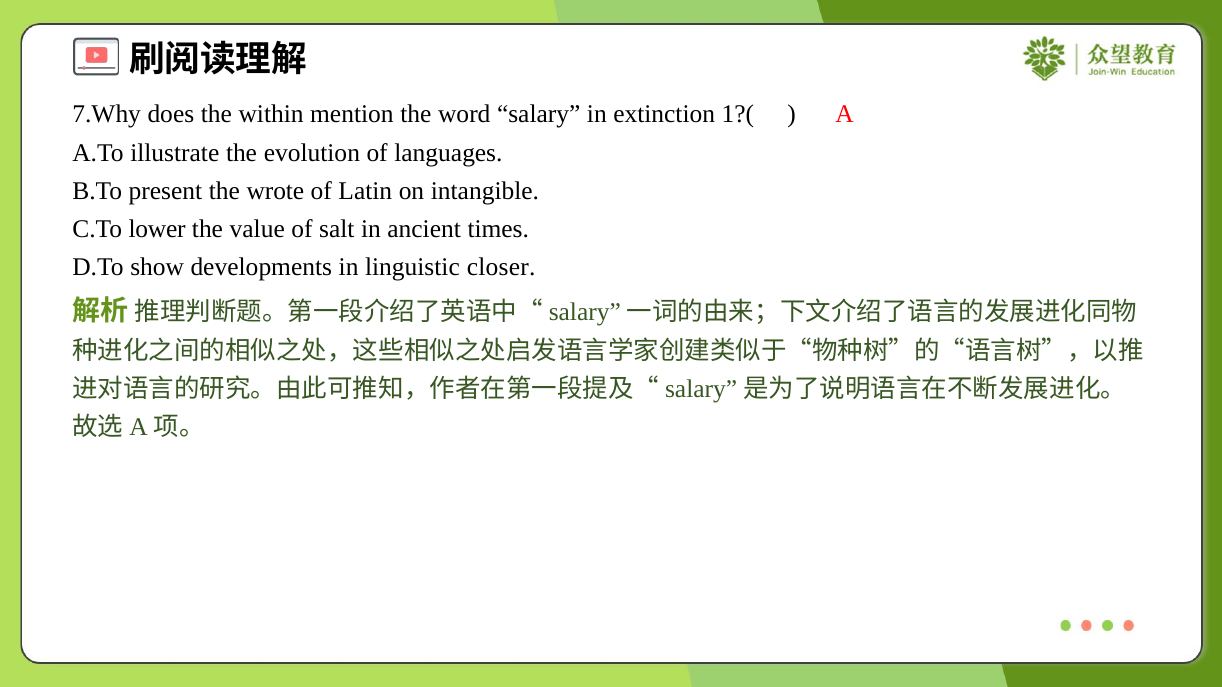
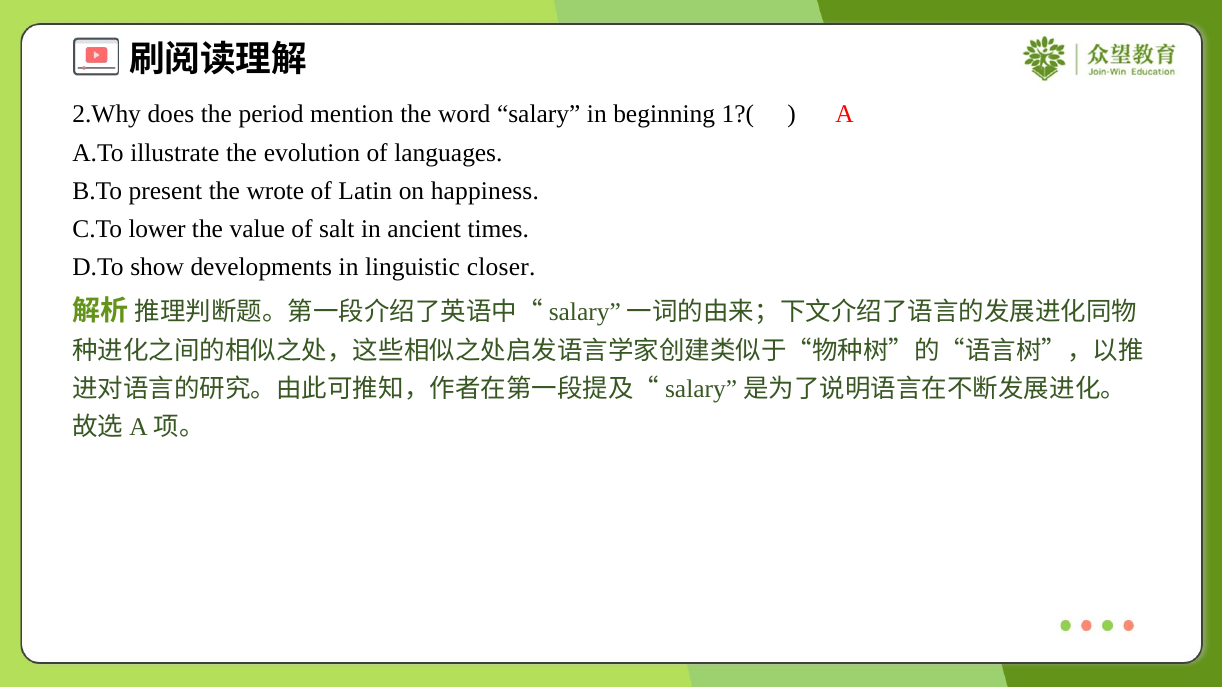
7.Why: 7.Why -> 2.Why
within: within -> period
extinction: extinction -> beginning
intangible: intangible -> happiness
